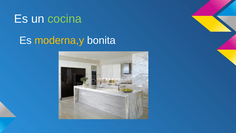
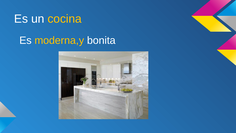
cocina colour: light green -> yellow
